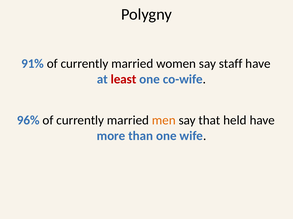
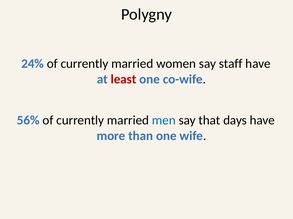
91%: 91% -> 24%
96%: 96% -> 56%
men colour: orange -> blue
held: held -> days
